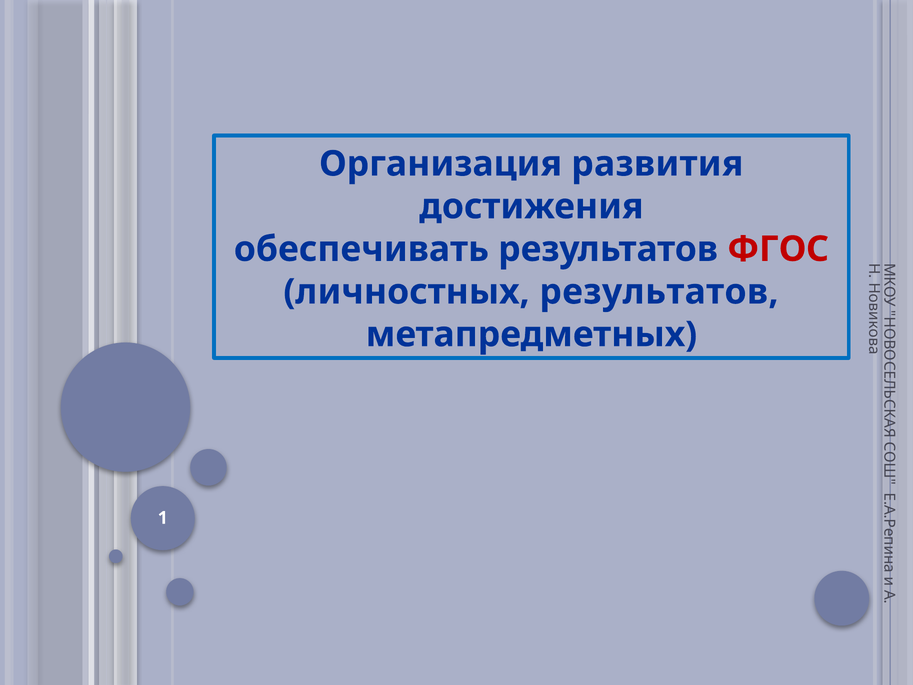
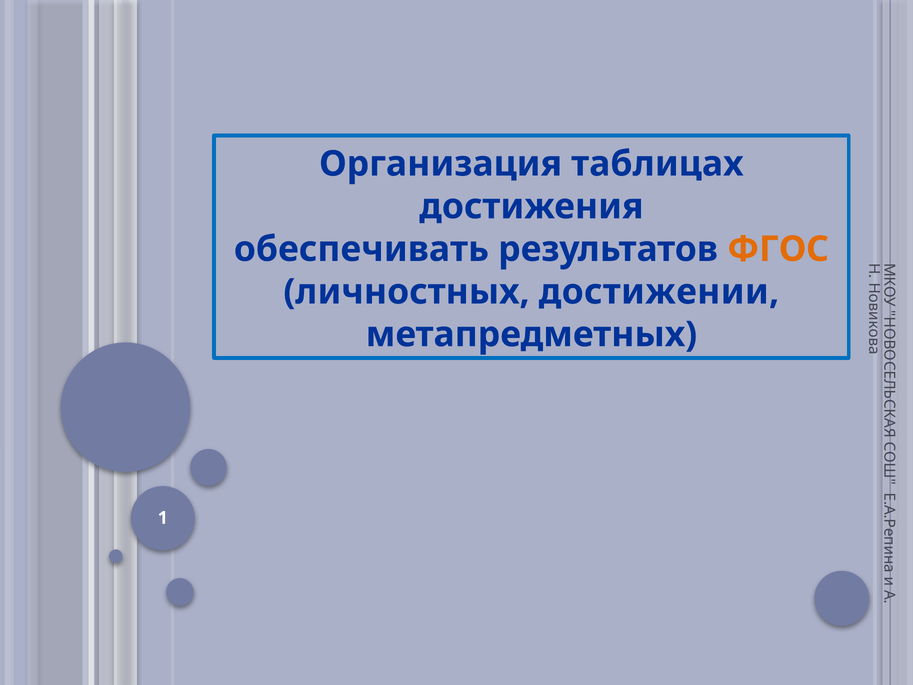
развития: развития -> таблицах
ФГОС colour: red -> orange
личностных результатов: результатов -> достижении
